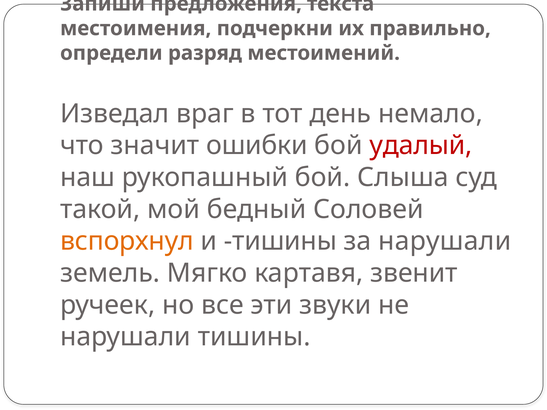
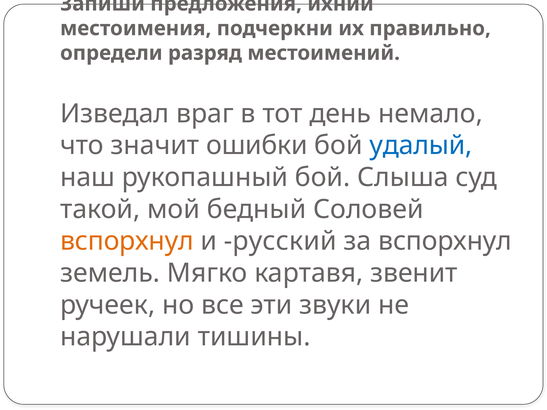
текста: текста -> ихний
удалый colour: red -> blue
и тишины: тишины -> русский
за нарушали: нарушали -> вспорхнул
